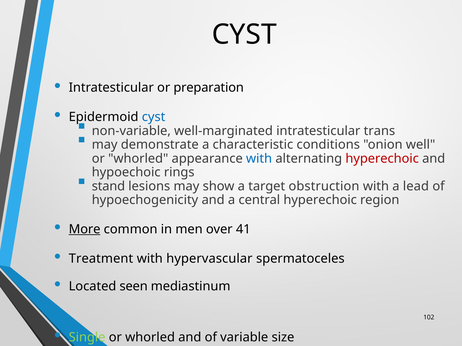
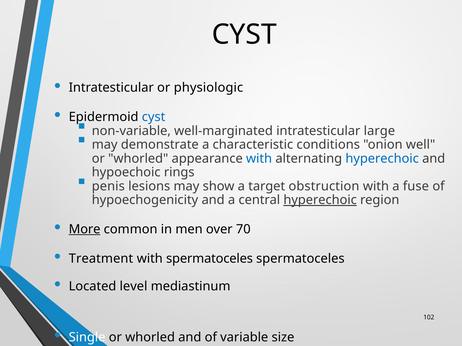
preparation: preparation -> physiologic
trans: trans -> large
hyperechoic at (382, 159) colour: red -> blue
stand: stand -> penis
lead: lead -> fuse
hyperechoic at (320, 200) underline: none -> present
41: 41 -> 70
with hypervascular: hypervascular -> spermatoceles
seen: seen -> level
Single colour: light green -> white
